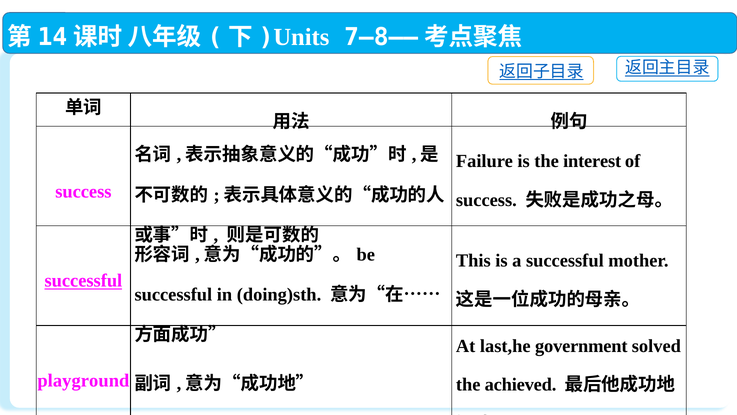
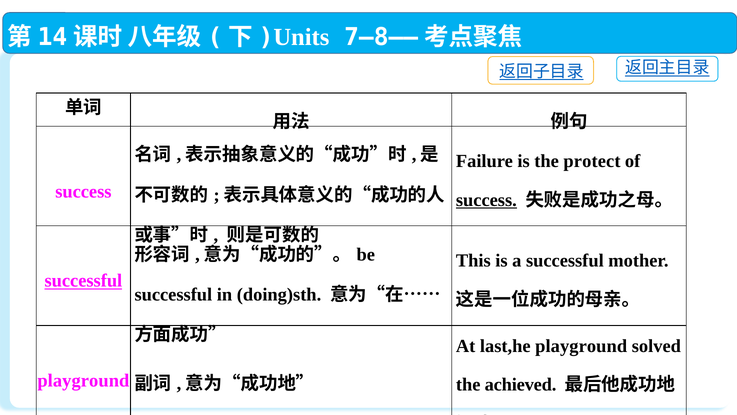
interest: interest -> protect
success at (486, 200) underline: none -> present
last,he government: government -> playground
